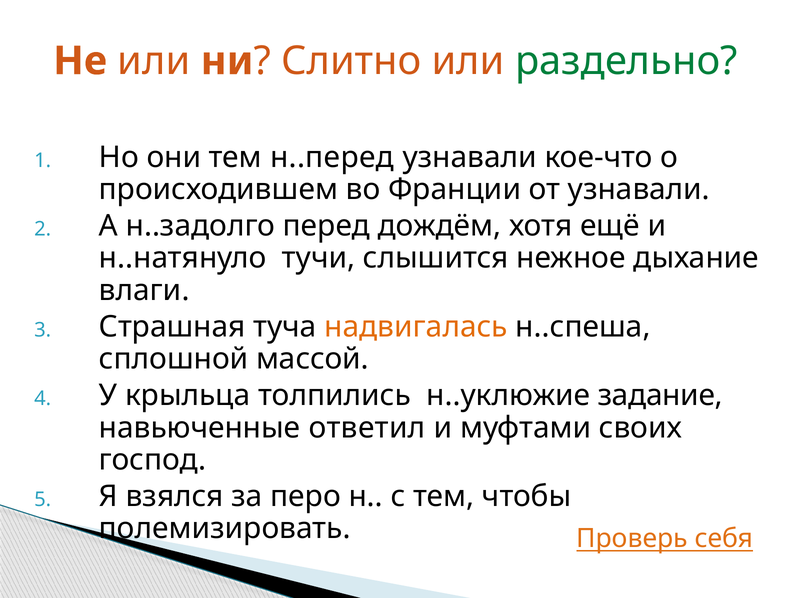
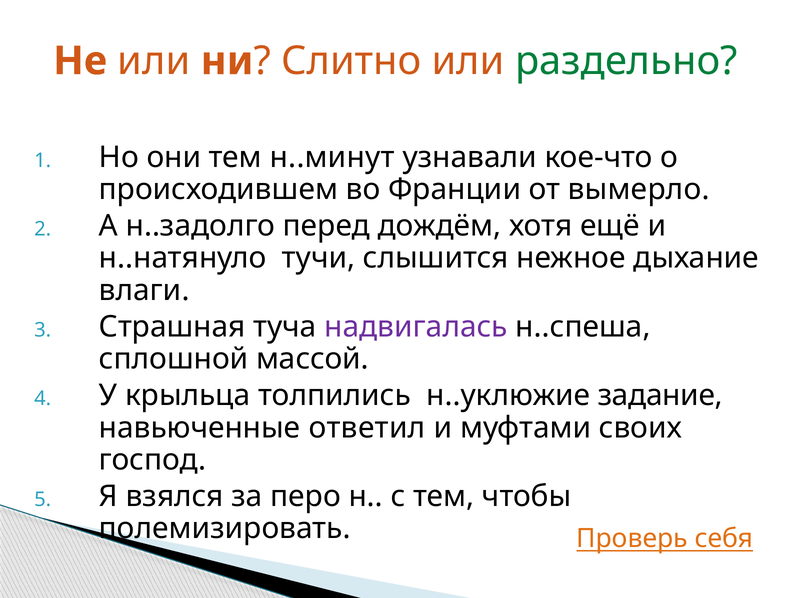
н..перед: н..перед -> н..минут
от узнавали: узнавали -> вымерло
надвигалась colour: orange -> purple
